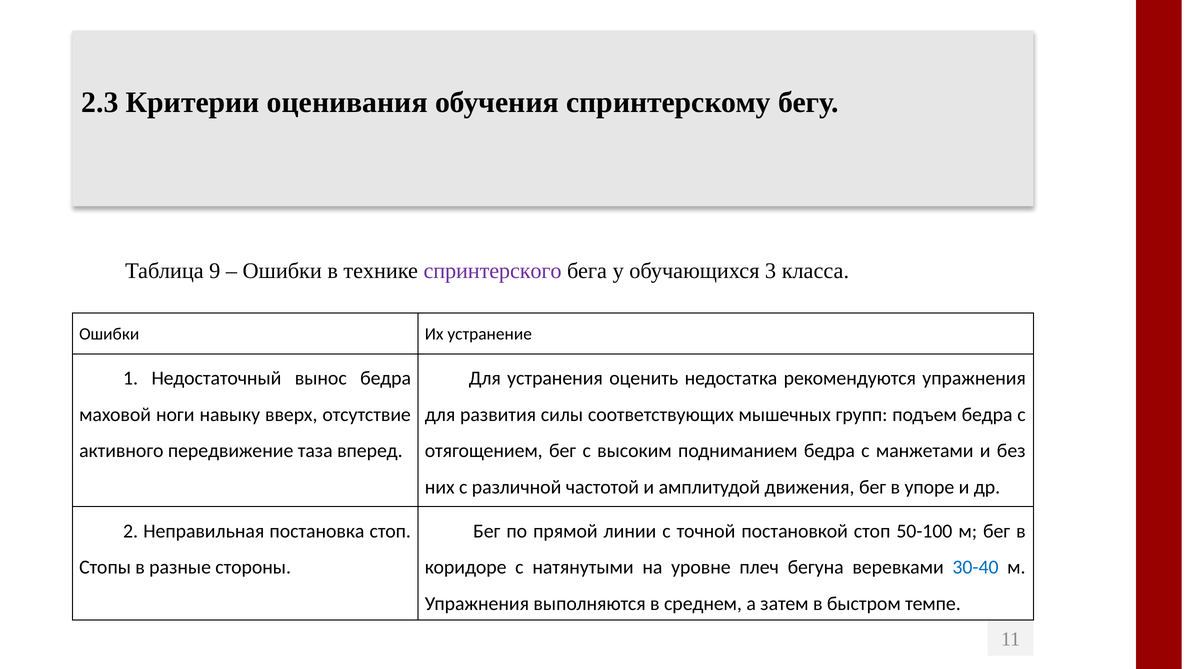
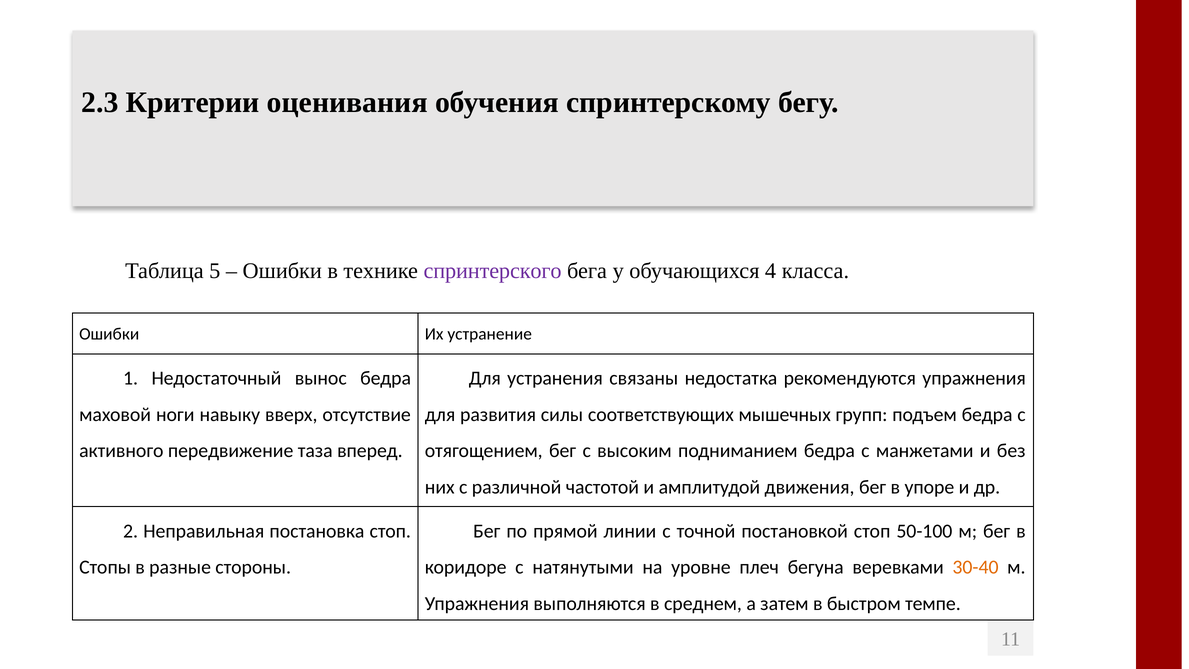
9: 9 -> 5
3: 3 -> 4
оценить: оценить -> связаны
30-40 colour: blue -> orange
